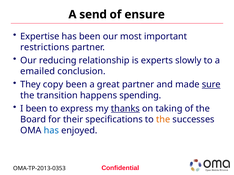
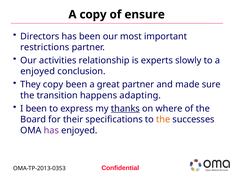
A send: send -> copy
Expertise: Expertise -> Directors
reducing: reducing -> activities
emailed at (38, 72): emailed -> enjoyed
sure underline: present -> none
spending: spending -> adapting
taking: taking -> where
has at (51, 131) colour: blue -> purple
